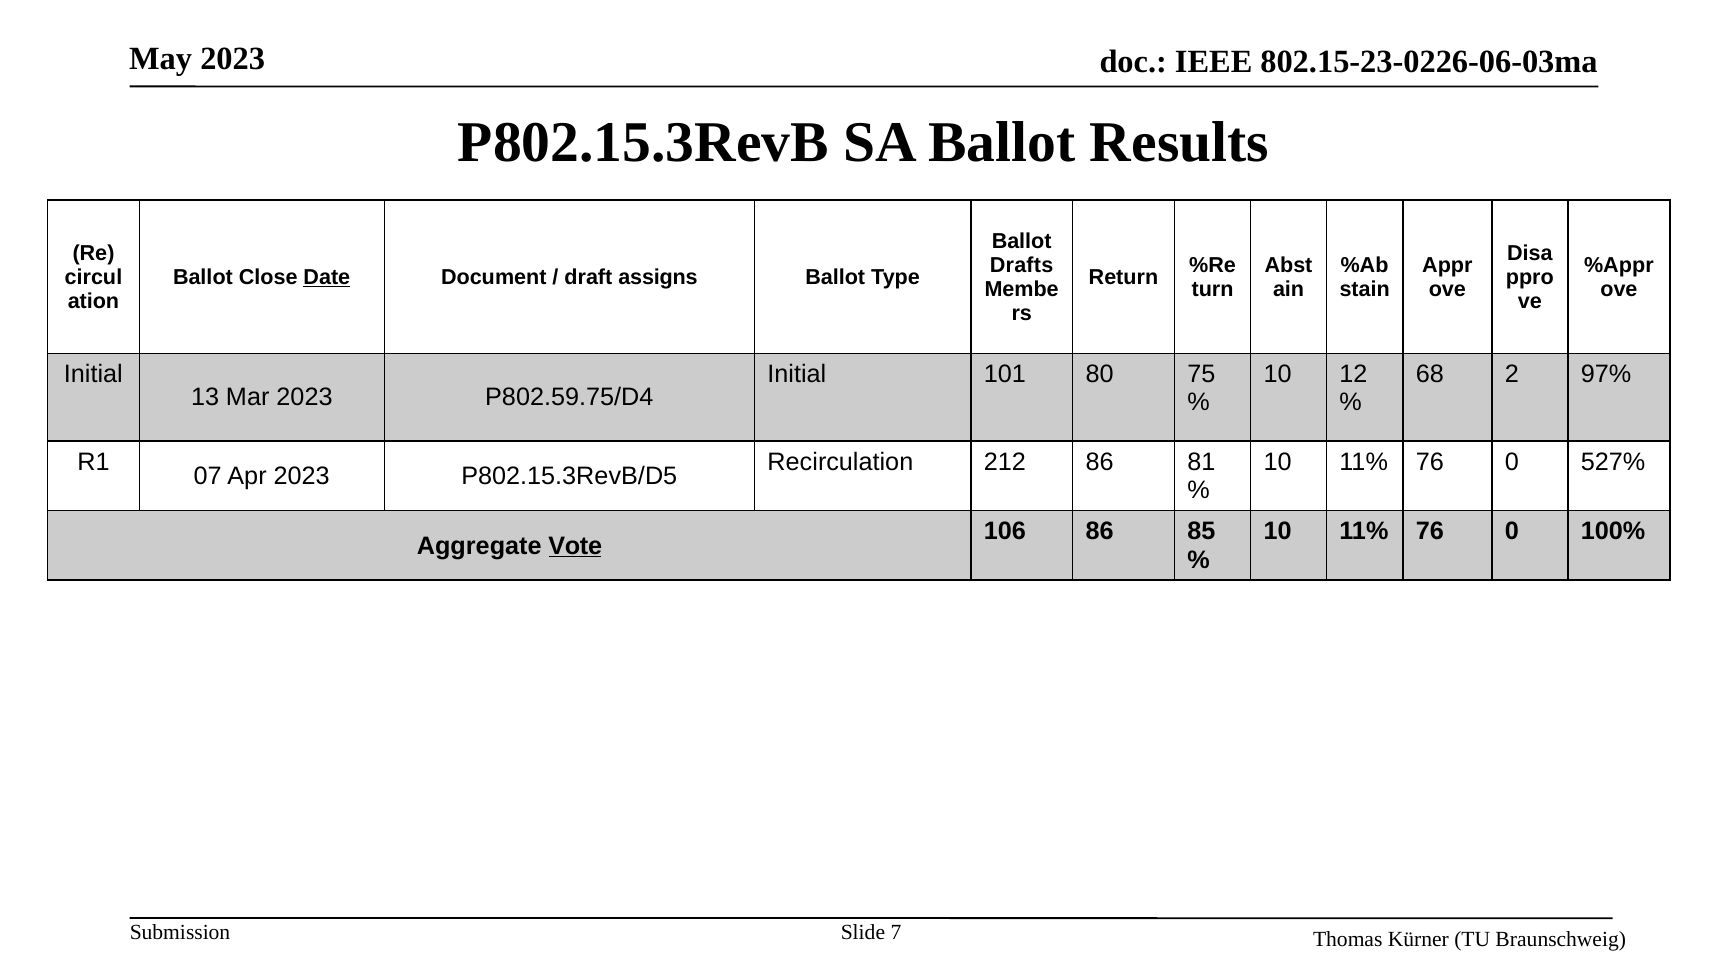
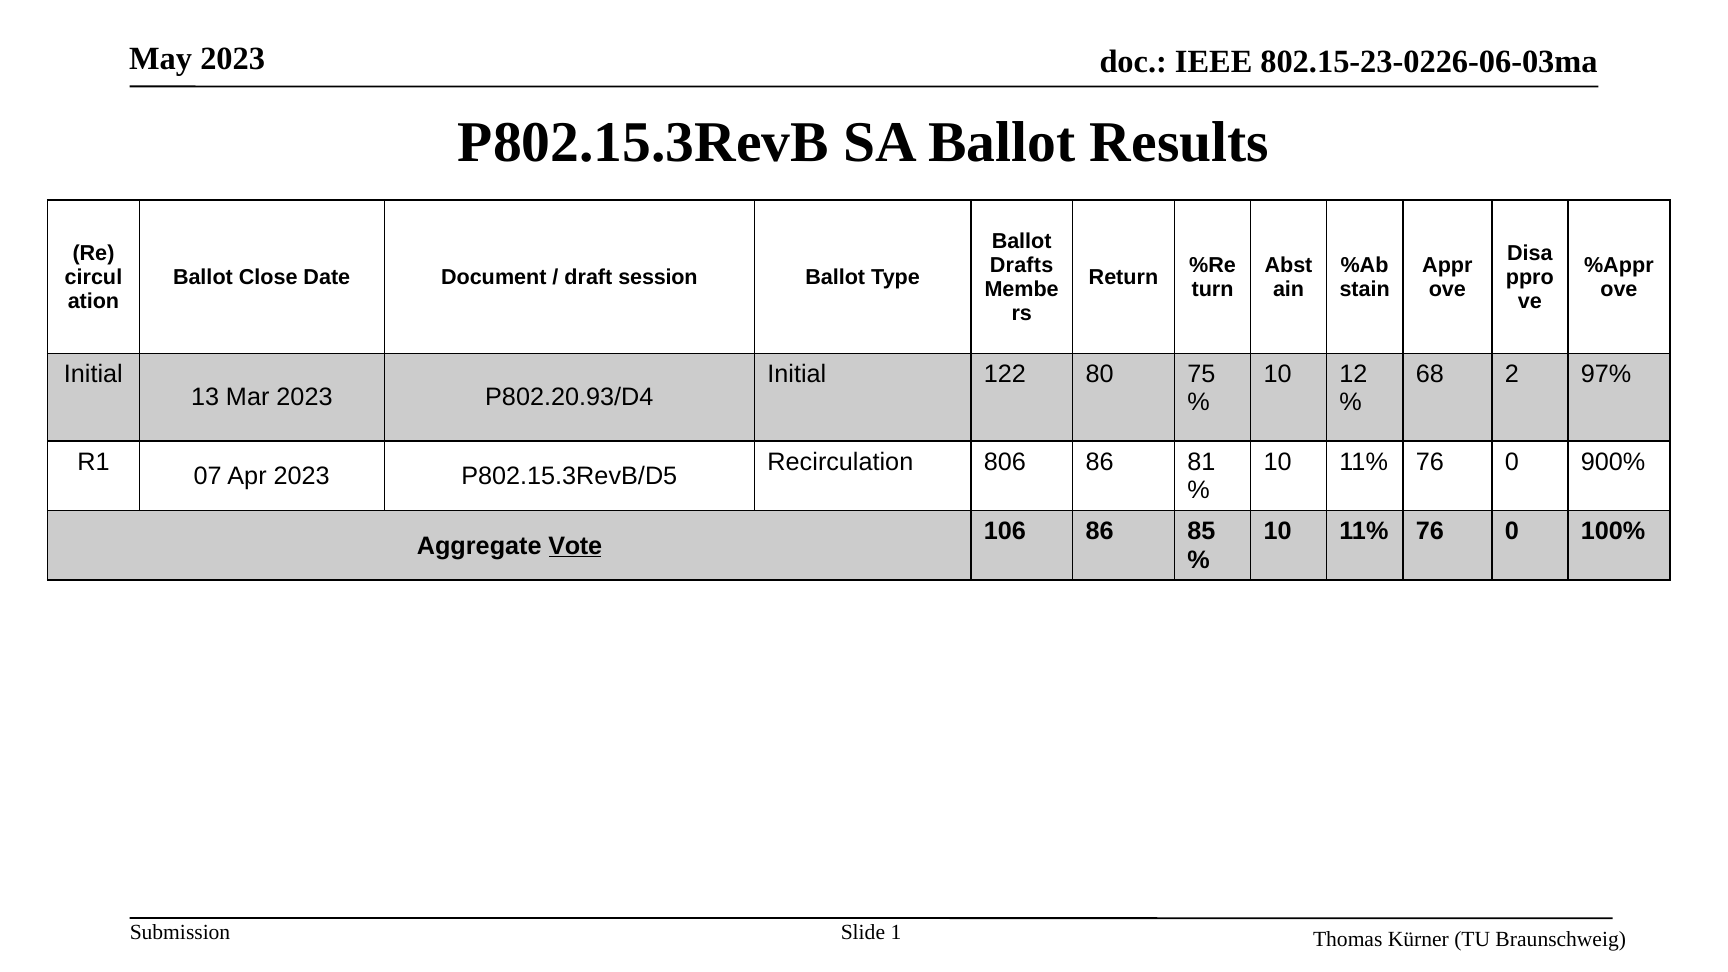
Date underline: present -> none
assigns: assigns -> session
101: 101 -> 122
P802.59.75/D4: P802.59.75/D4 -> P802.20.93/D4
212: 212 -> 806
527%: 527% -> 900%
7: 7 -> 1
